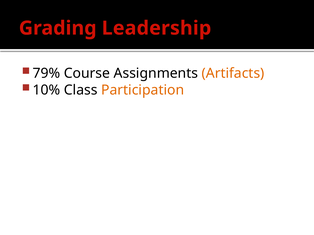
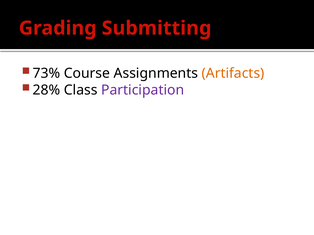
Leadership: Leadership -> Submitting
79%: 79% -> 73%
10%: 10% -> 28%
Participation colour: orange -> purple
